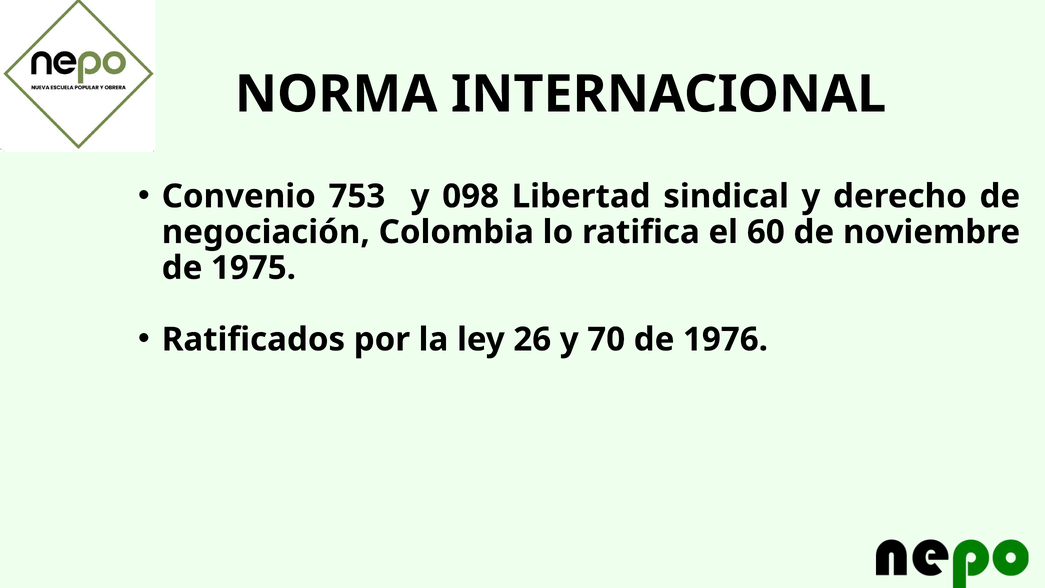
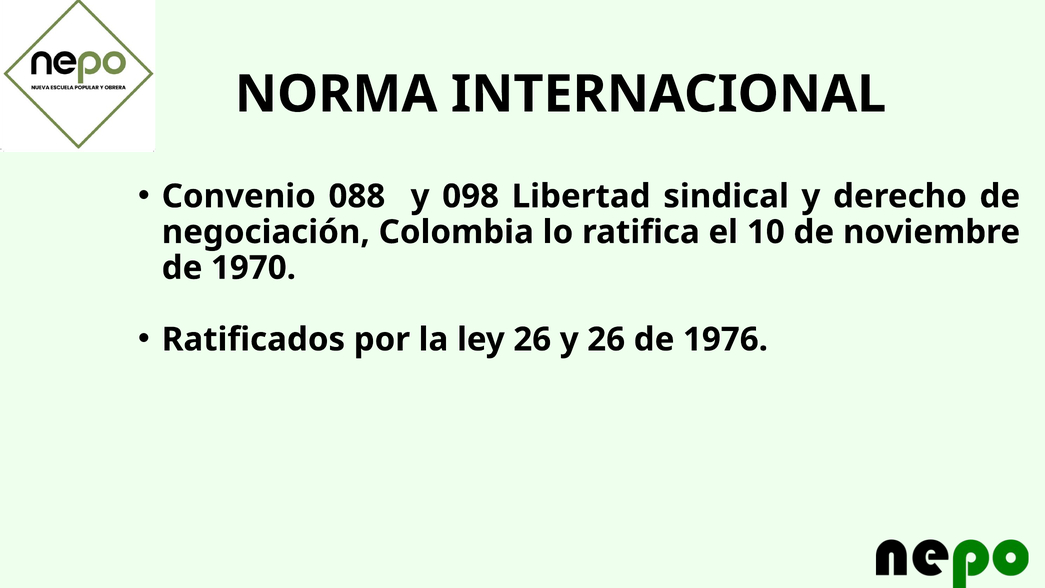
753: 753 -> 088
60: 60 -> 10
1975: 1975 -> 1970
y 70: 70 -> 26
